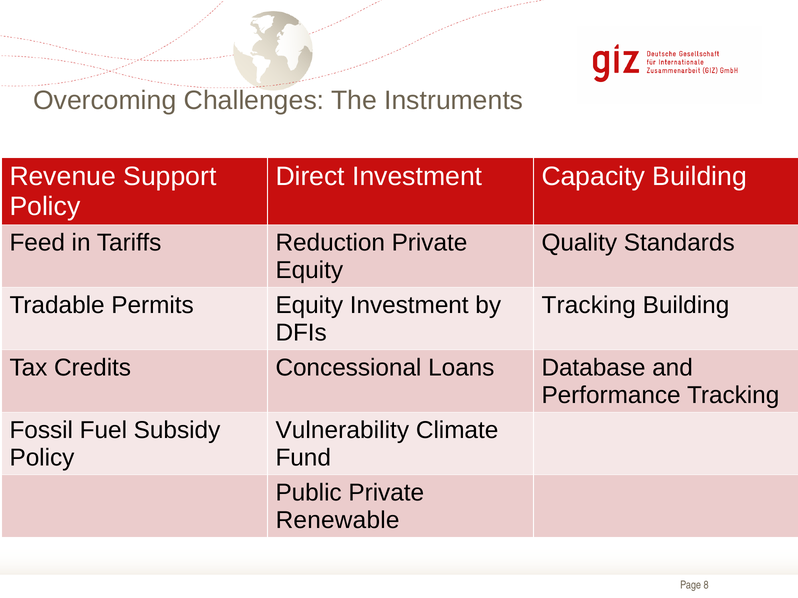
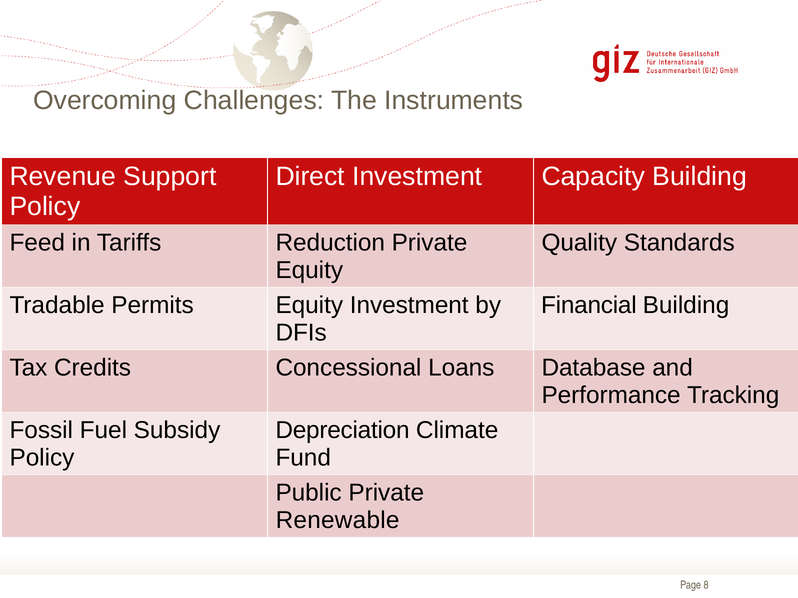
Tracking at (589, 305): Tracking -> Financial
Vulnerability: Vulnerability -> Depreciation
